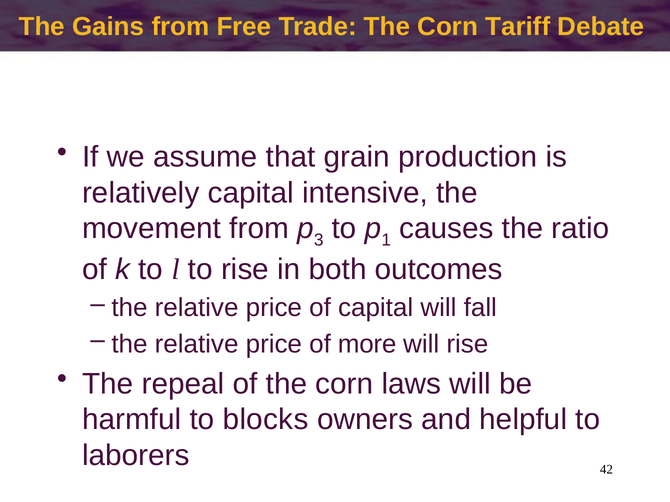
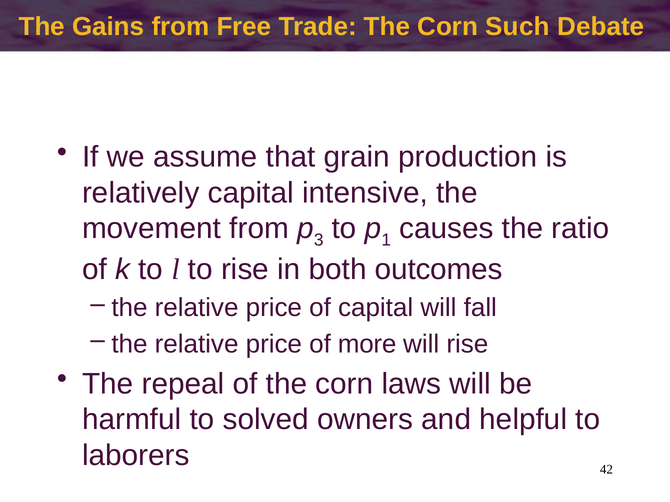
Tariff: Tariff -> Such
blocks: blocks -> solved
